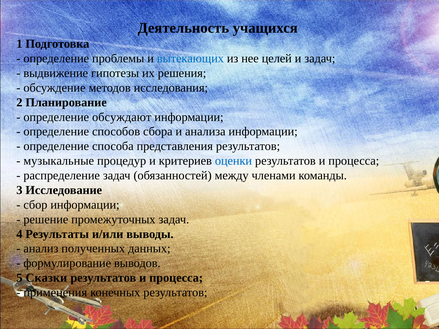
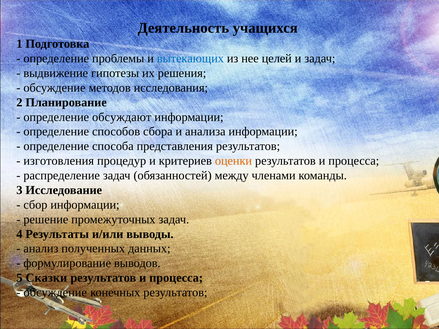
музыкальные: музыкальные -> изготовления
оценки colour: blue -> orange
применения at (55, 293): применения -> обсуждение
